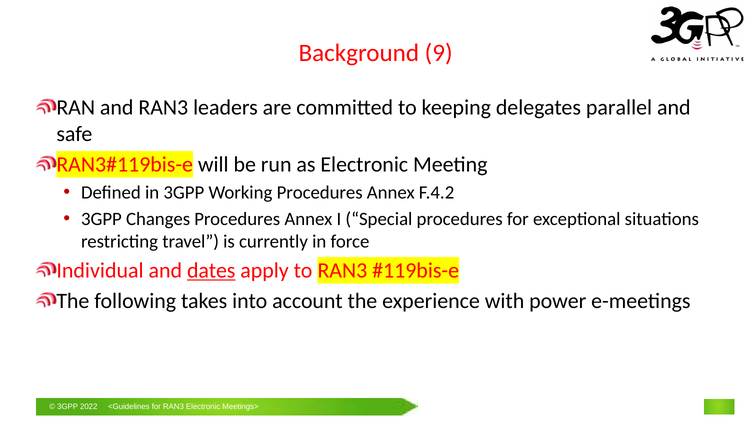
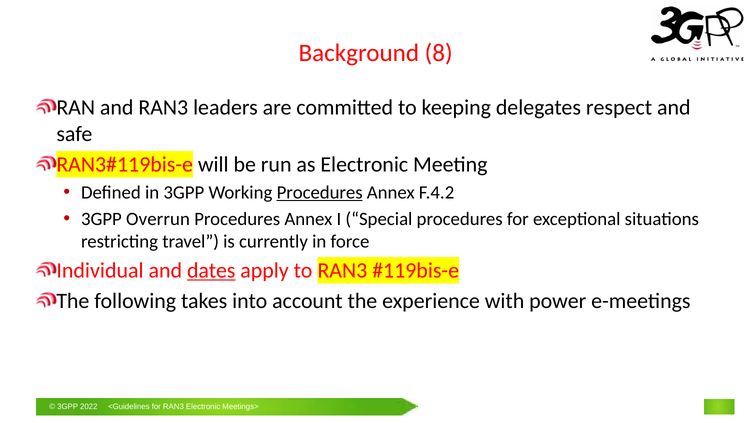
9: 9 -> 8
parallel: parallel -> respect
Procedures at (320, 193) underline: none -> present
Changes: Changes -> Overrun
